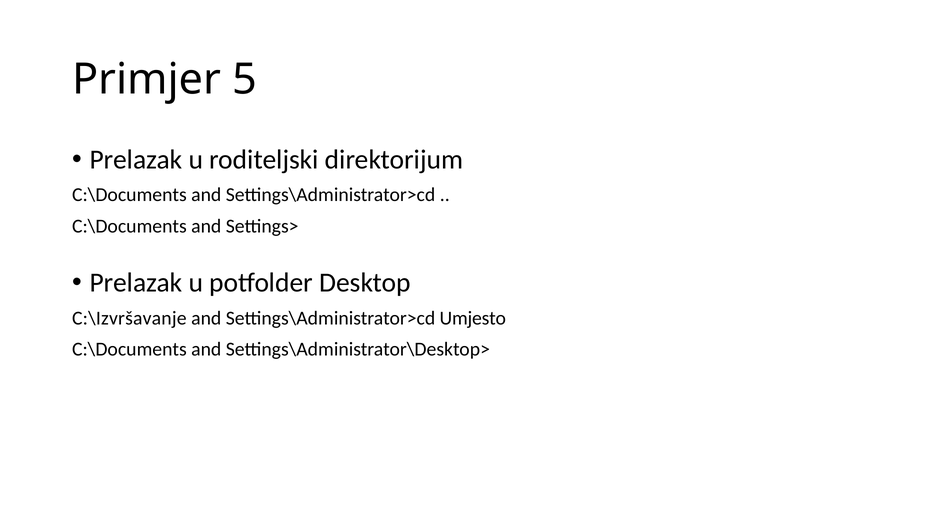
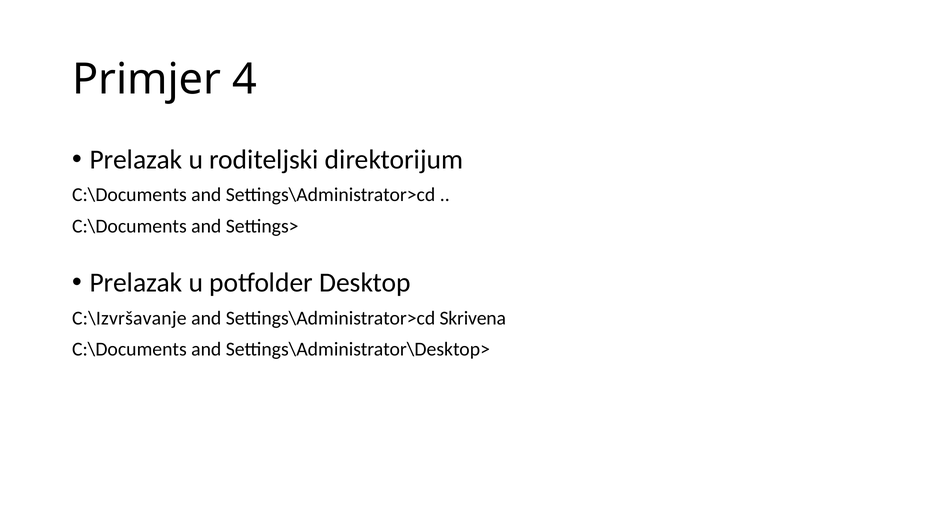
5: 5 -> 4
Umjesto: Umjesto -> Skrivena
